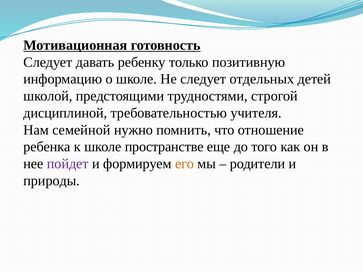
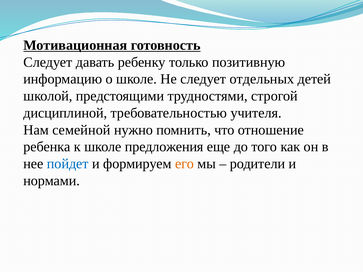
пространстве: пространстве -> предложения
пойдет colour: purple -> blue
природы: природы -> нормами
